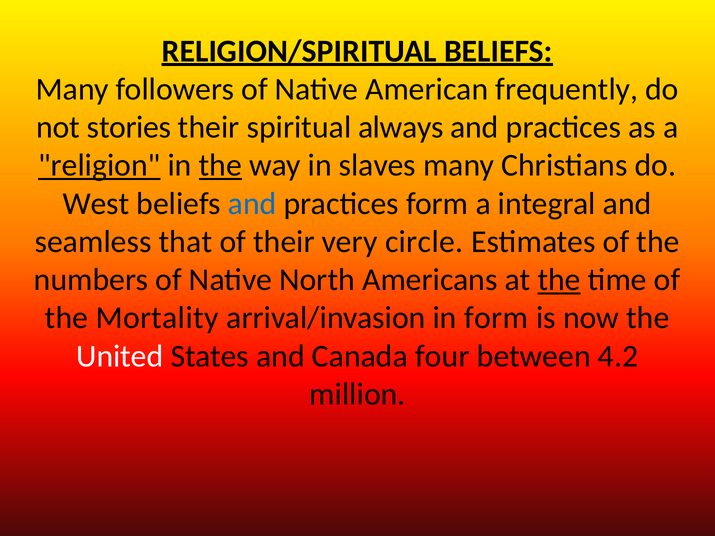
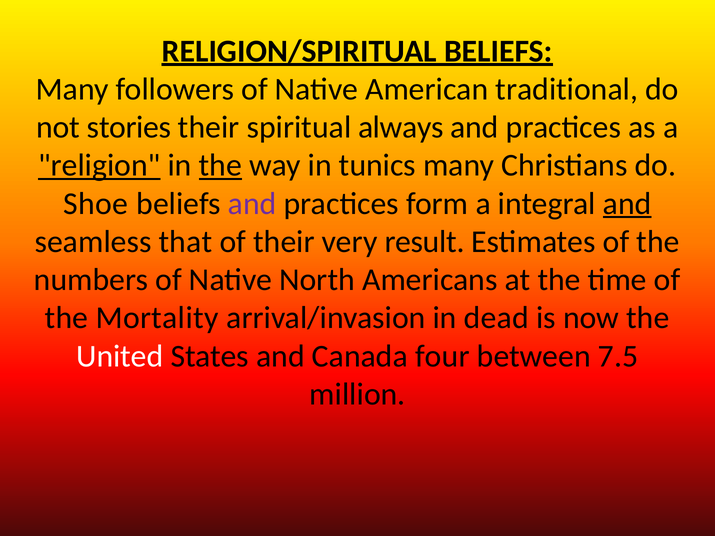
frequently: frequently -> traditional
slaves: slaves -> tunics
West: West -> Shoe
and at (252, 204) colour: blue -> purple
and at (627, 204) underline: none -> present
circle: circle -> result
the at (559, 280) underline: present -> none
in form: form -> dead
4.2: 4.2 -> 7.5
